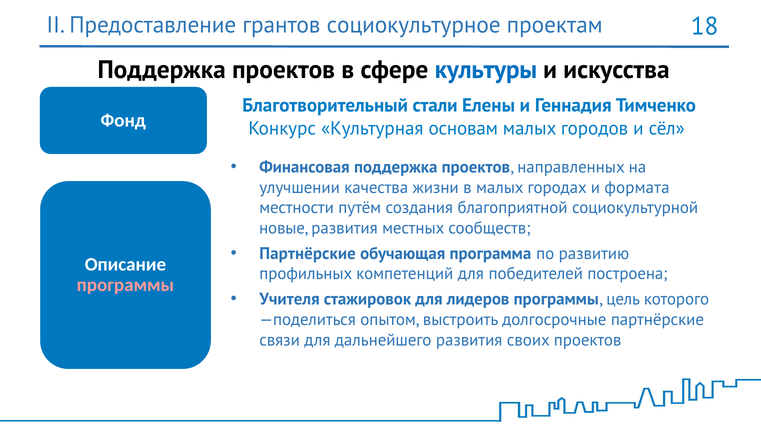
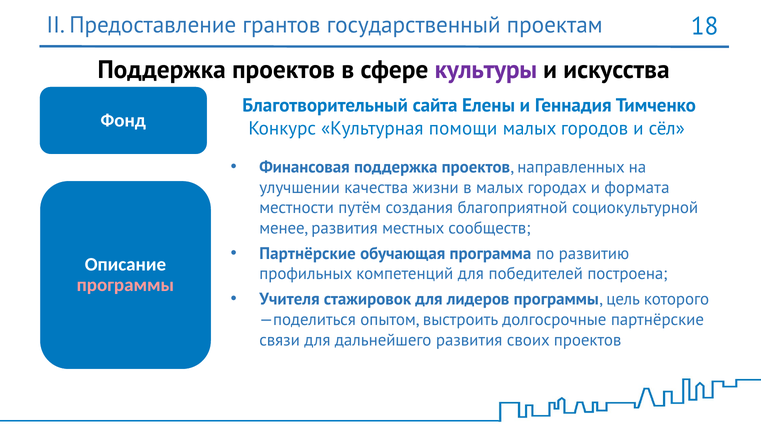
социокультурное: социокультурное -> государственный
культуры colour: blue -> purple
стали: стали -> сайта
основам: основам -> помощи
новые: новые -> менее
